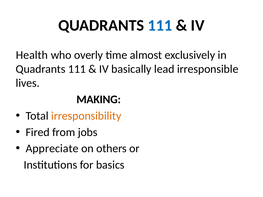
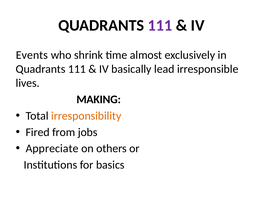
111 at (160, 25) colour: blue -> purple
Health: Health -> Events
overly: overly -> shrink
